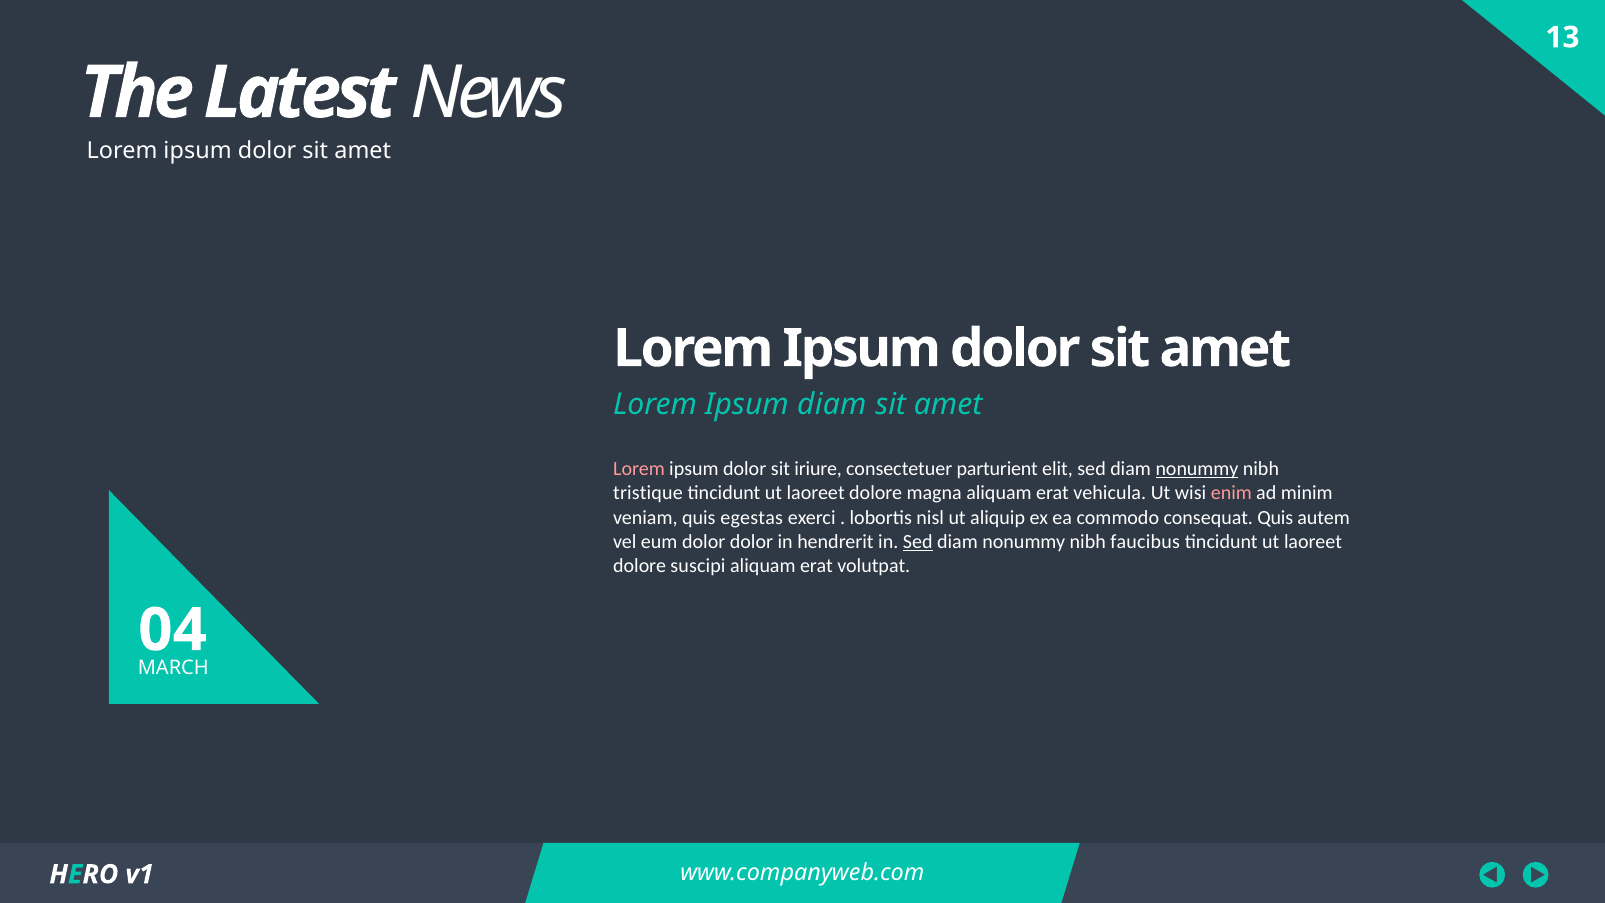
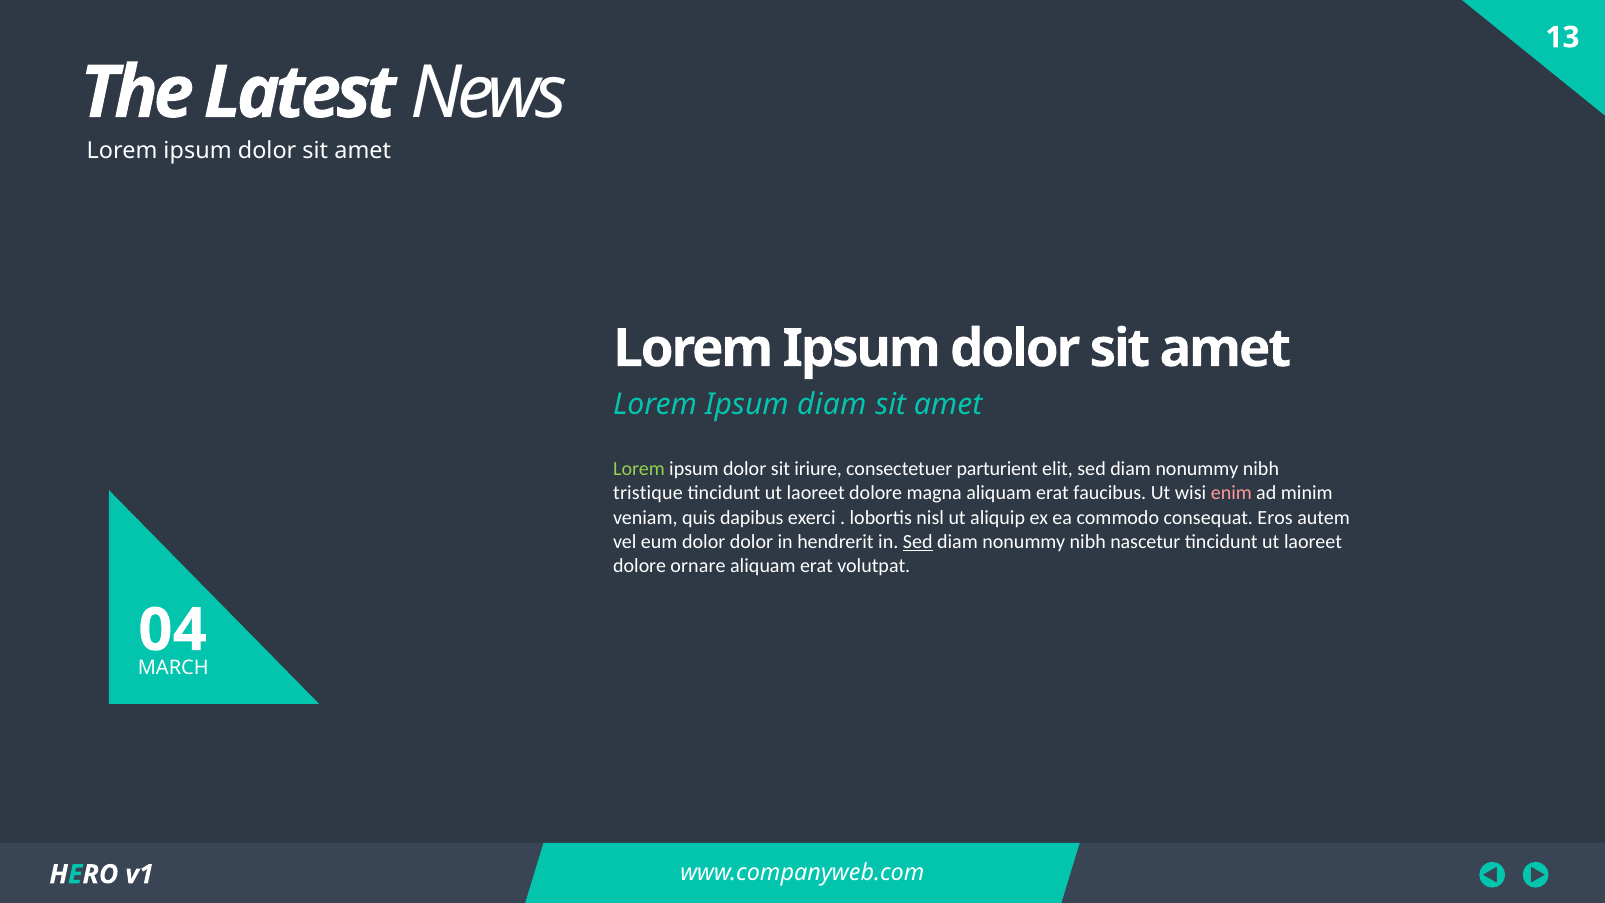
Lorem at (639, 469) colour: pink -> light green
nonummy at (1197, 469) underline: present -> none
vehicula: vehicula -> faucibus
egestas: egestas -> dapibus
consequat Quis: Quis -> Eros
faucibus: faucibus -> nascetur
suscipi: suscipi -> ornare
